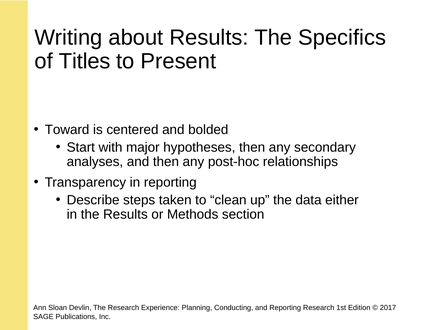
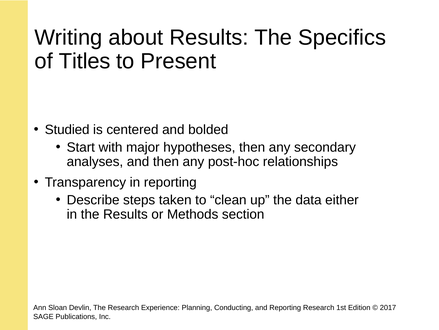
Toward: Toward -> Studied
